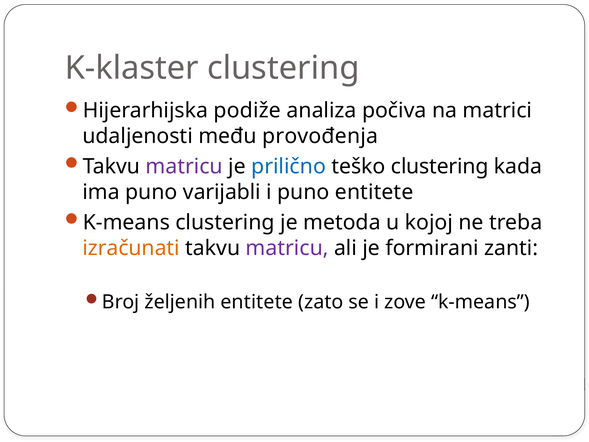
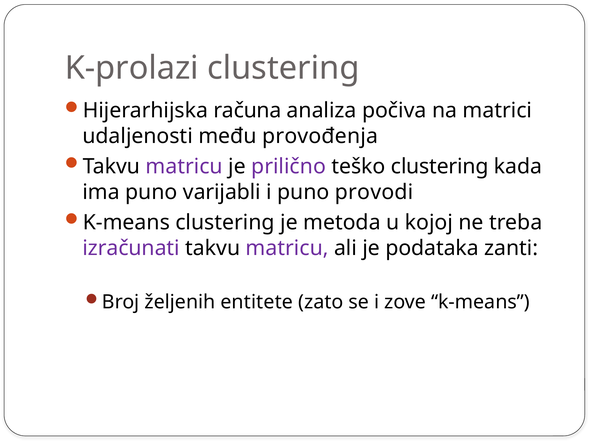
K-klaster: K-klaster -> K-prolazi
podiže: podiže -> računa
prilično colour: blue -> purple
puno entitete: entitete -> provodi
izračunati colour: orange -> purple
formirani: formirani -> podataka
